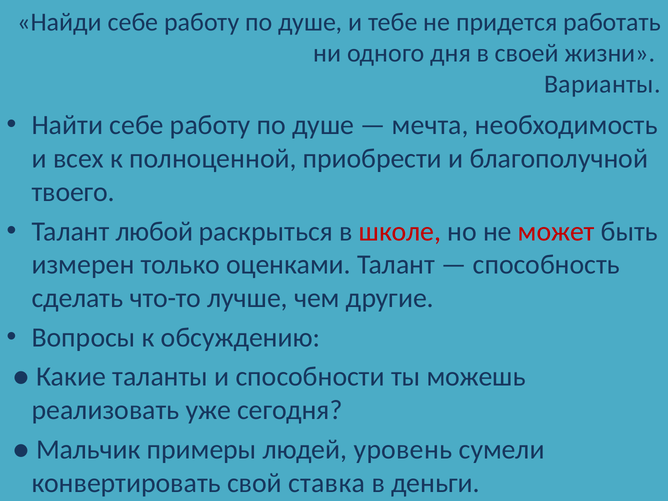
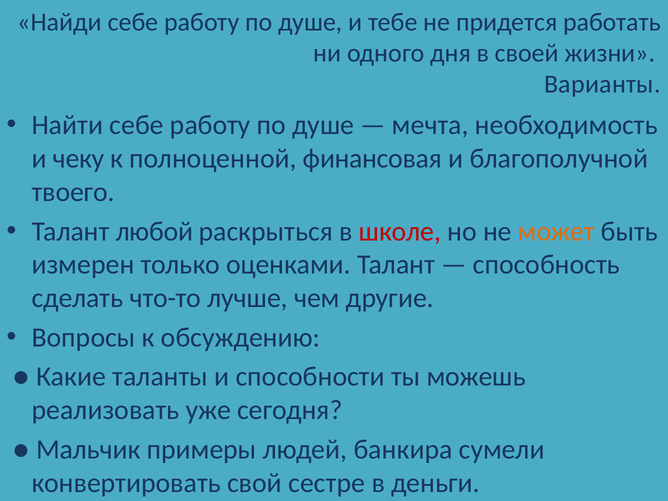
всех: всех -> чеку
приобрести: приобрести -> финансовая
может colour: red -> orange
уровень: уровень -> банкира
ставка: ставка -> сестре
